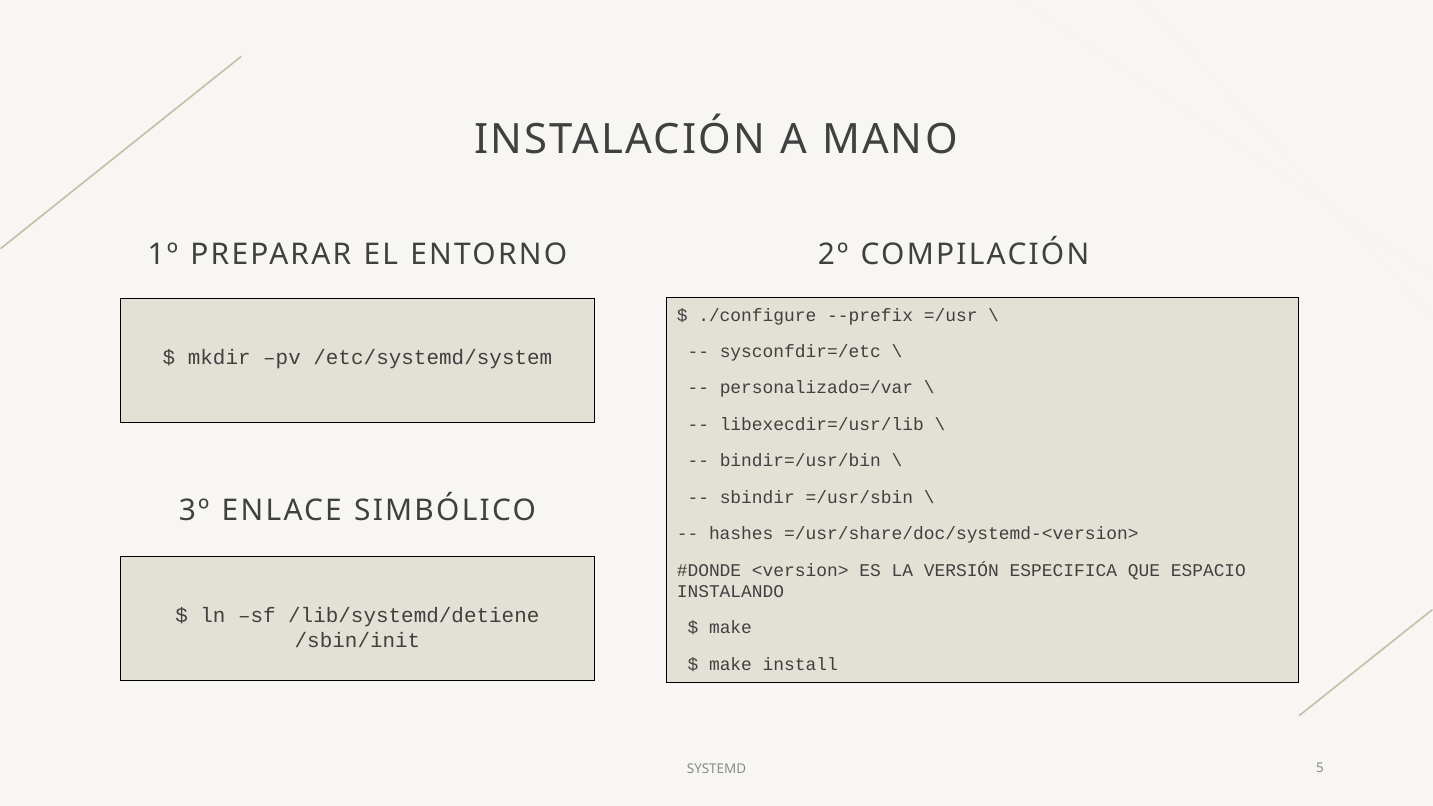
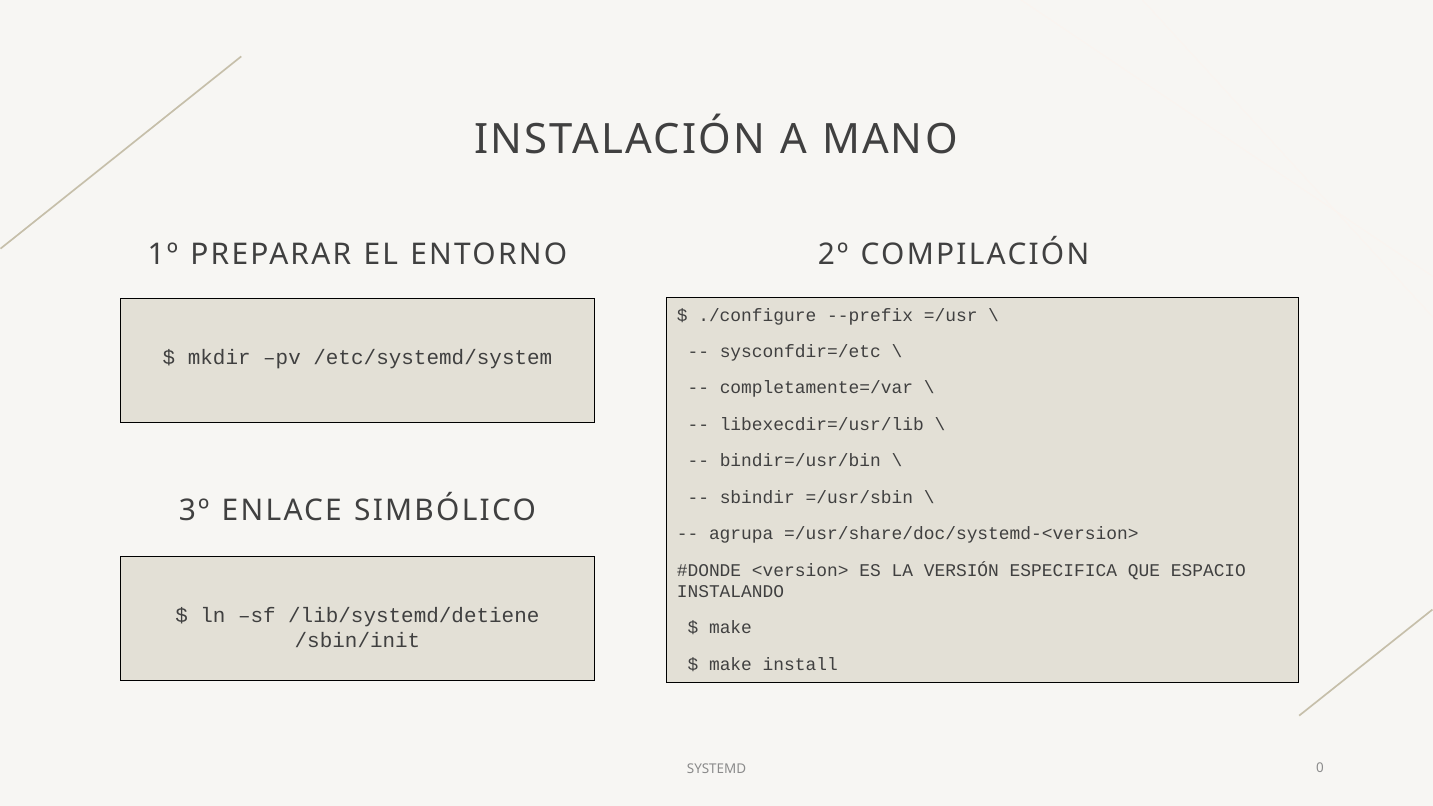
personalizado=/var: personalizado=/var -> completamente=/var
hashes: hashes -> agrupa
5: 5 -> 0
